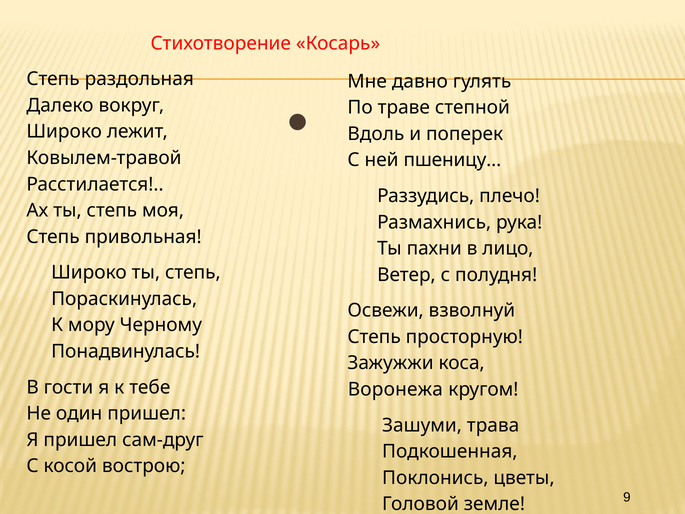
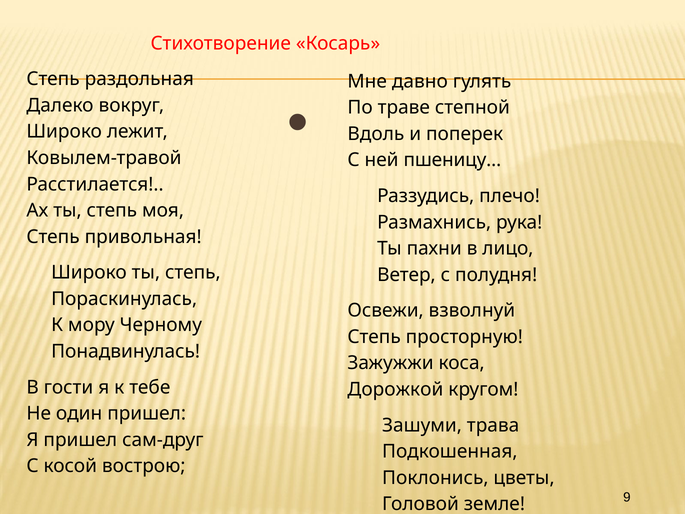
Воронежа: Воронежа -> Дорожкой
